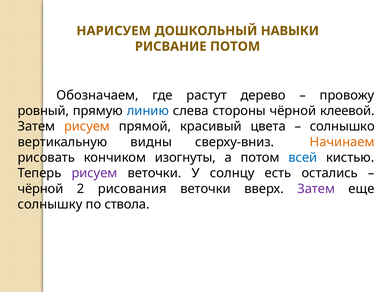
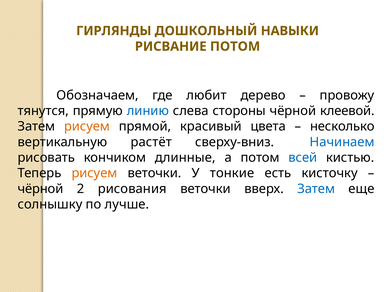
НАРИСУЕМ: НАРИСУЕМ -> ГИРЛЯНДЫ
растут: растут -> любит
ровный: ровный -> тянутся
солнышко: солнышко -> несколько
видны: видны -> растёт
Начинаем colour: orange -> blue
изогнуты: изогнуты -> длинные
рисуем at (94, 173) colour: purple -> orange
солнцу: солнцу -> тонкие
остались: остались -> кисточку
Затем at (316, 189) colour: purple -> blue
ствола: ствола -> лучше
